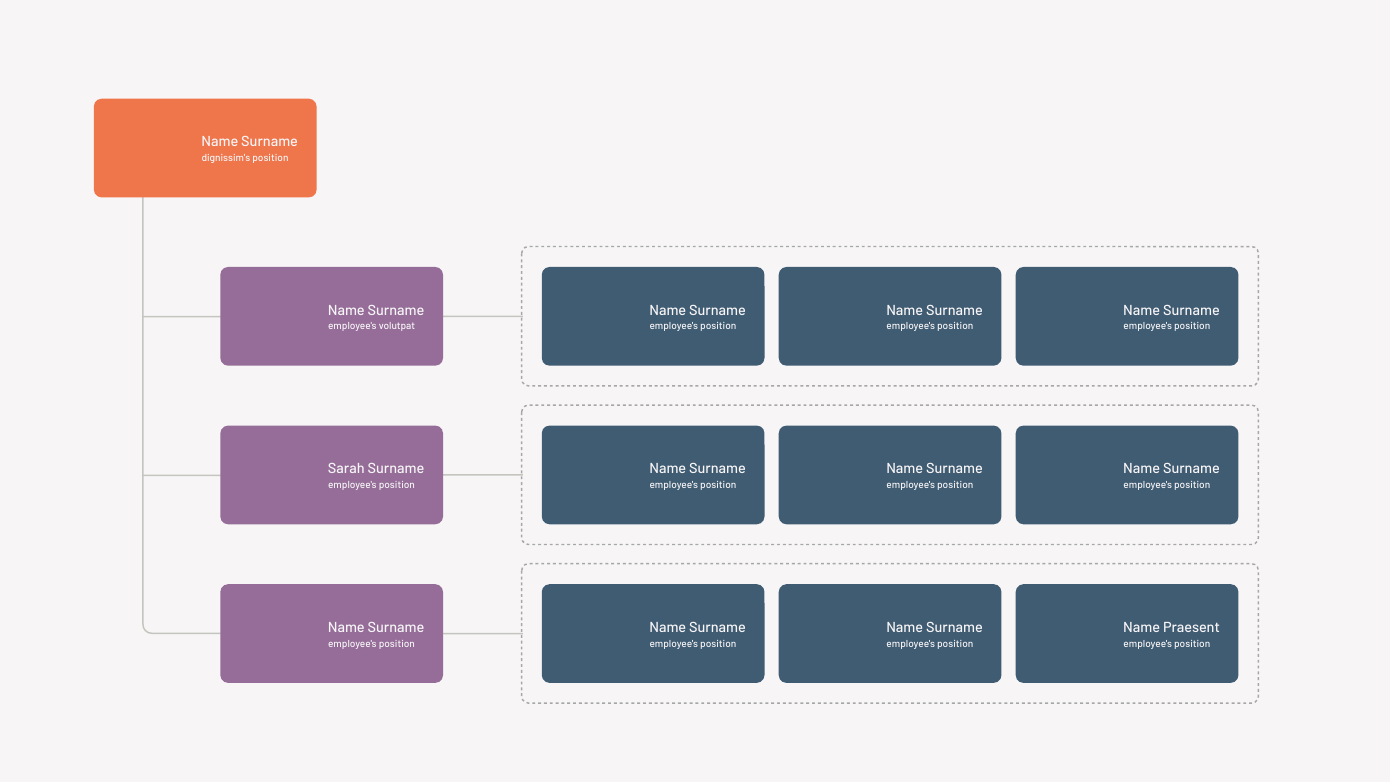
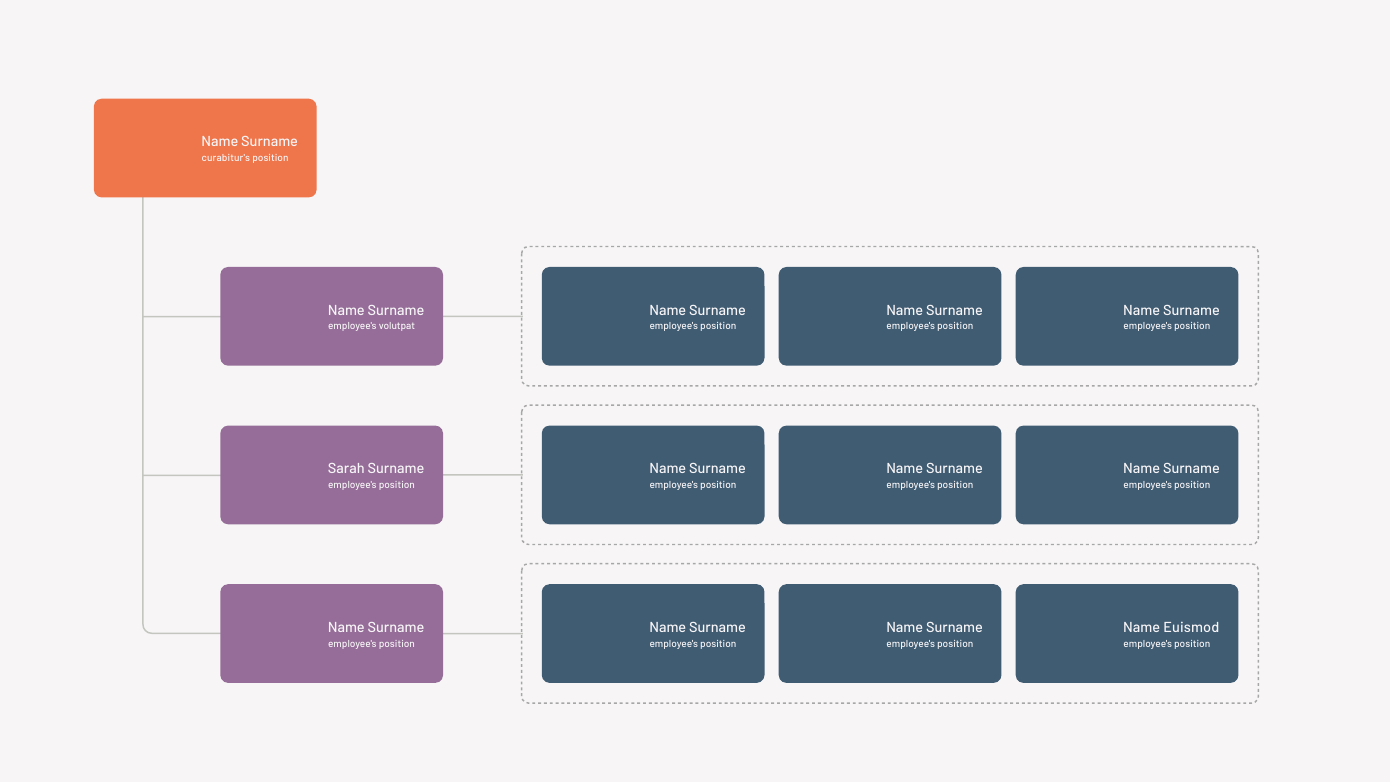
dignissim's: dignissim's -> curabitur's
Praesent: Praesent -> Euismod
